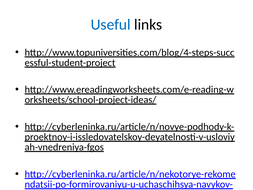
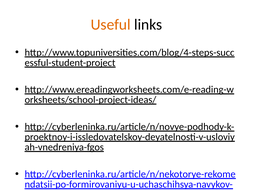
Useful colour: blue -> orange
